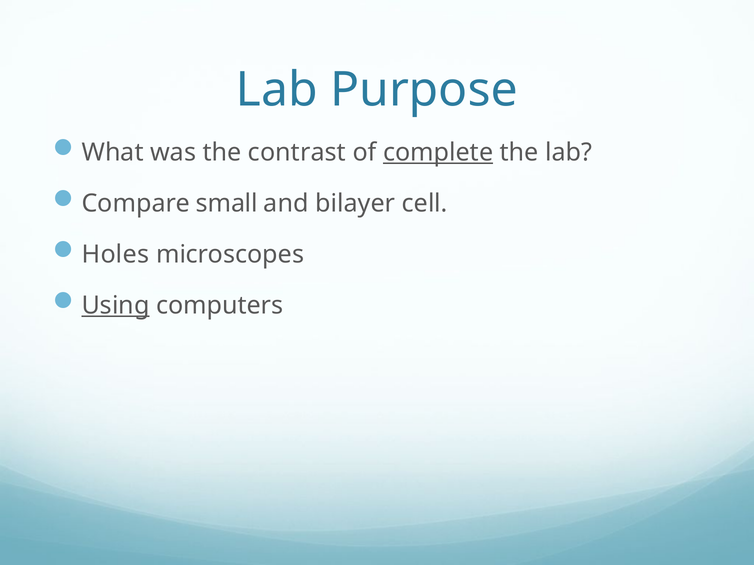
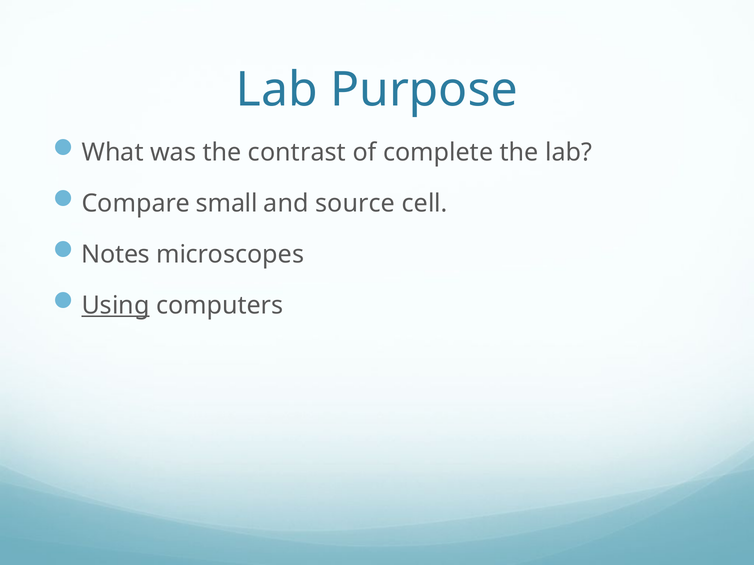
complete underline: present -> none
bilayer: bilayer -> source
Holes: Holes -> Notes
